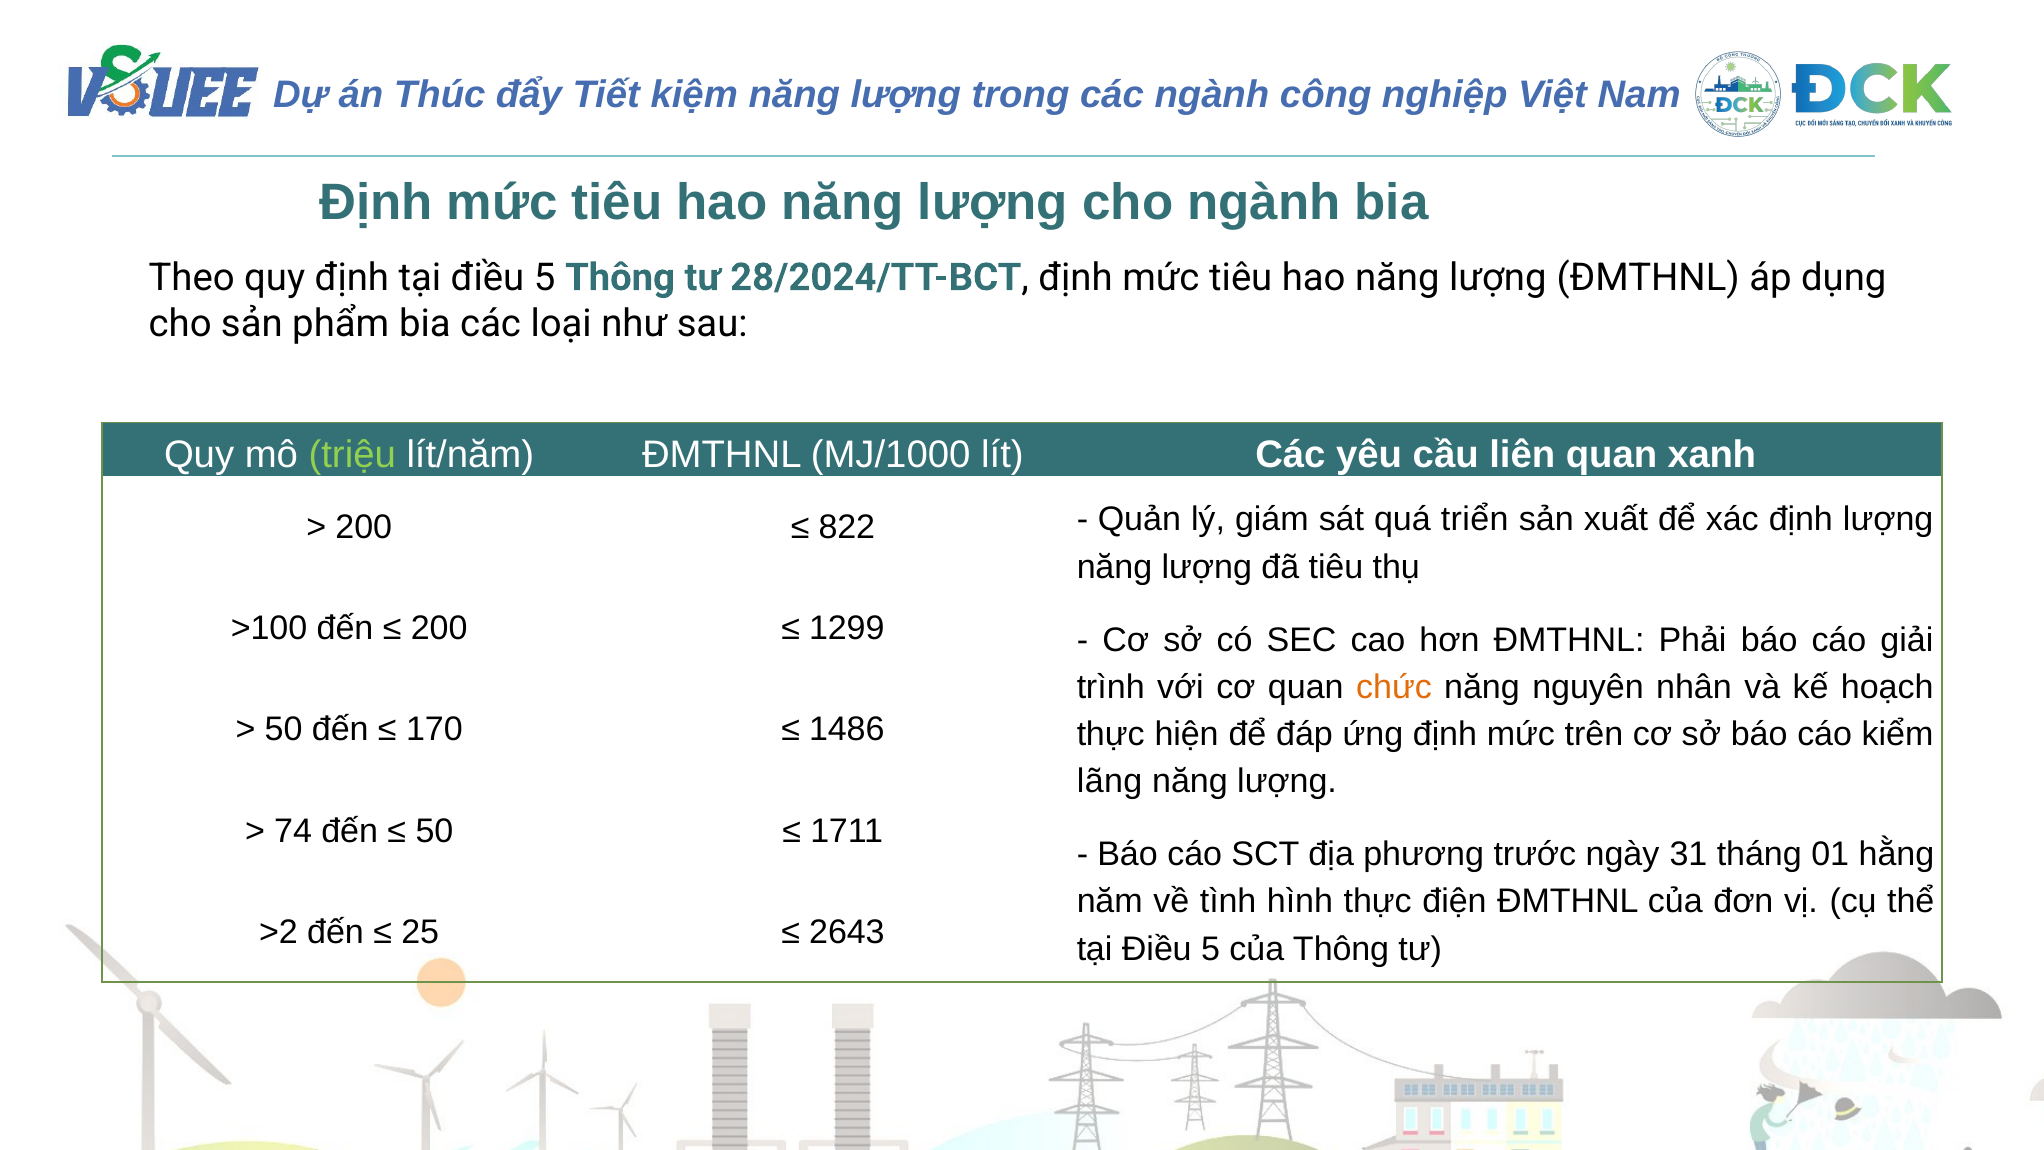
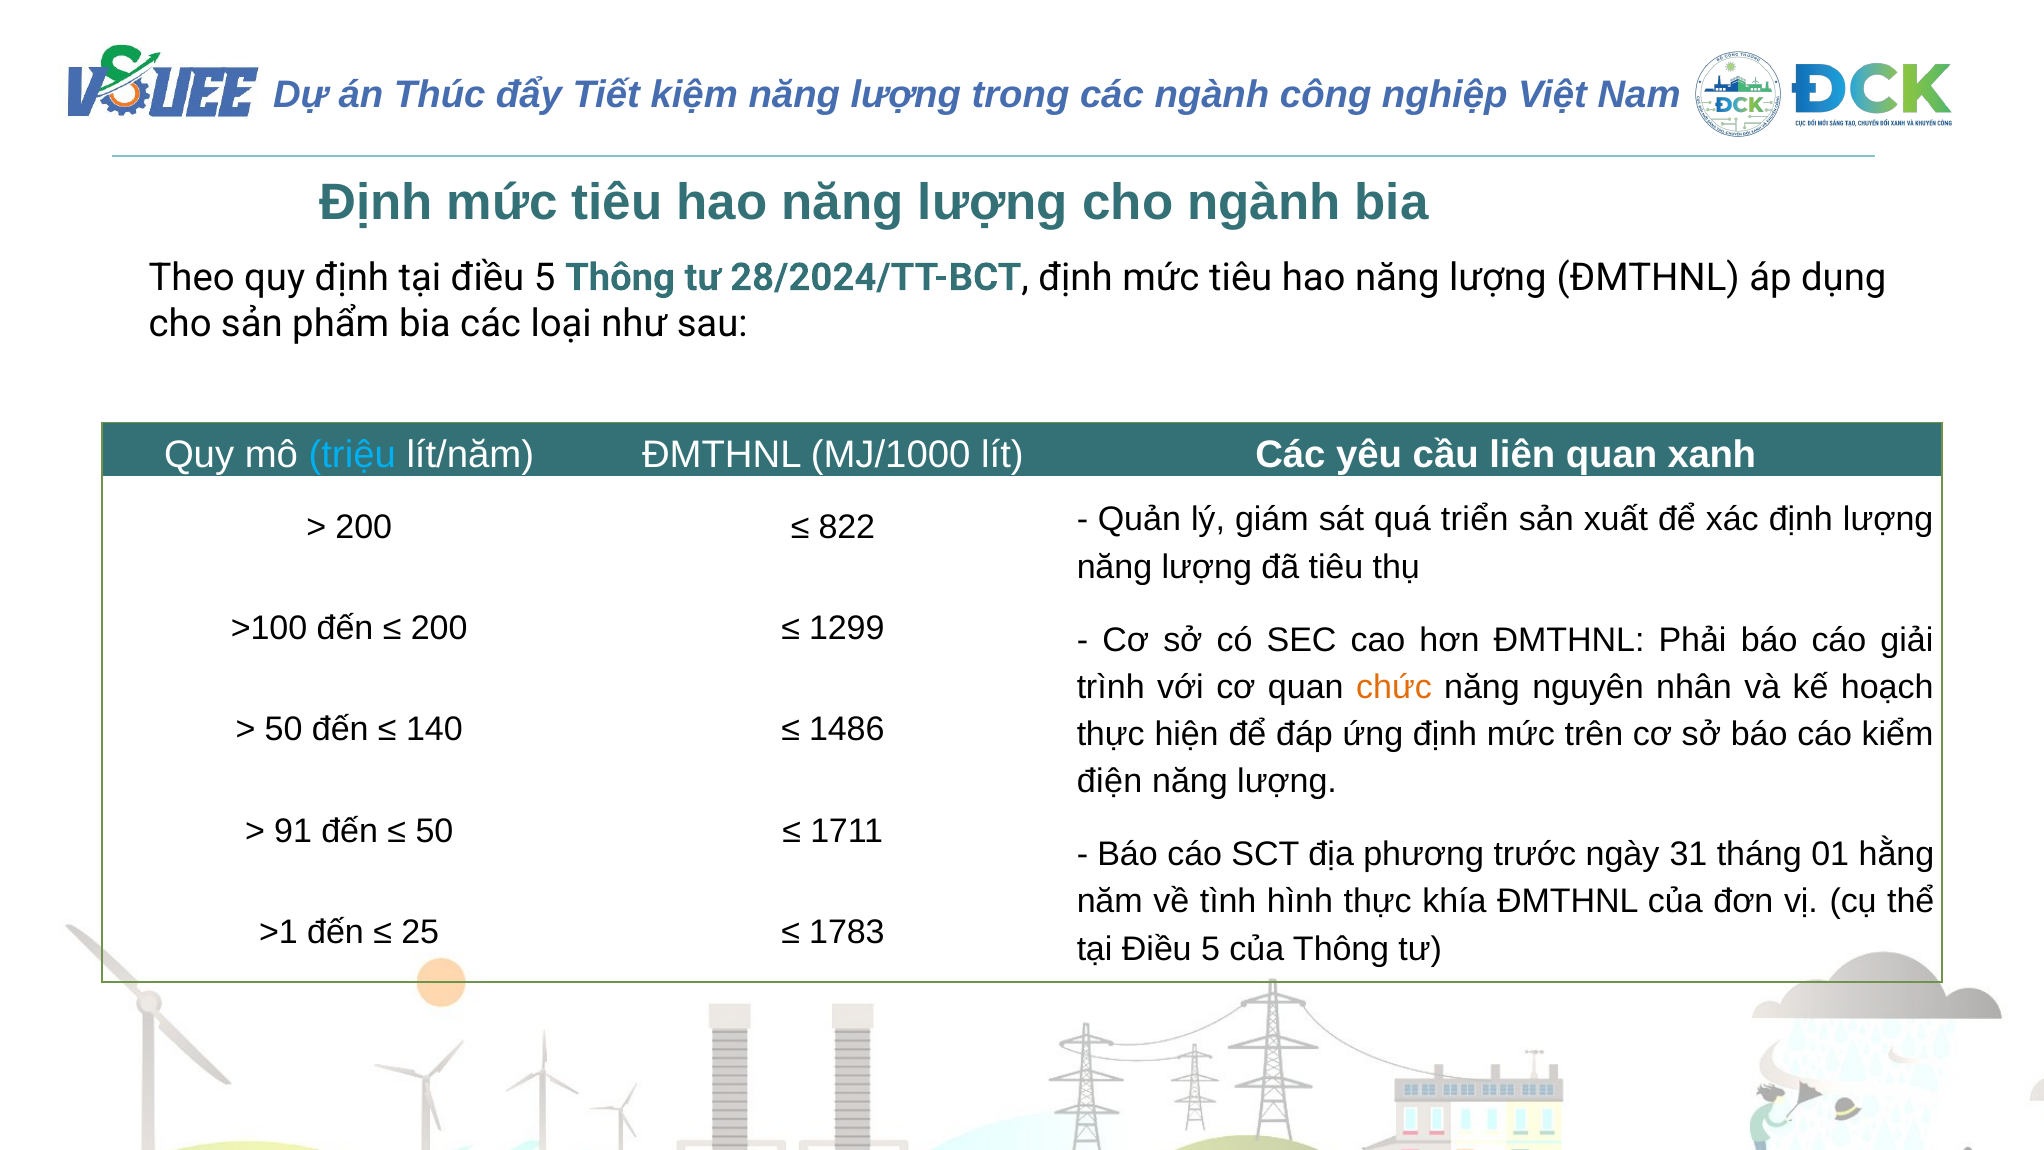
triệu colour: light green -> light blue
170: 170 -> 140
lãng: lãng -> điện
74: 74 -> 91
điện: điện -> khía
>2: >2 -> >1
2643: 2643 -> 1783
